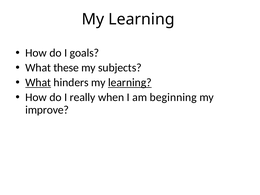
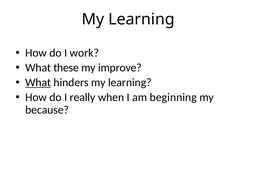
goals: goals -> work
subjects: subjects -> improve
learning at (130, 83) underline: present -> none
improve: improve -> because
